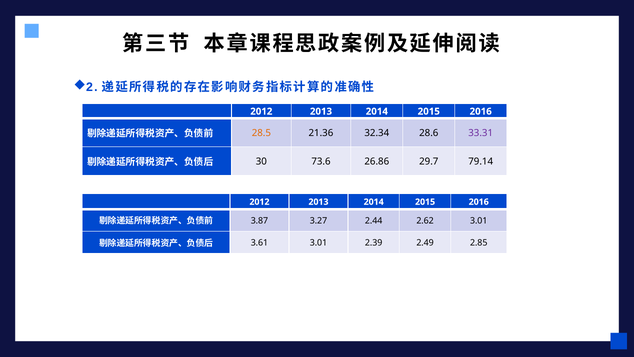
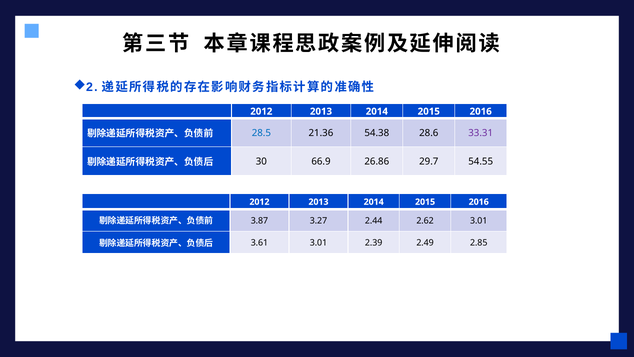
28.5 colour: orange -> blue
32.34: 32.34 -> 54.38
73.6: 73.6 -> 66.9
79.14: 79.14 -> 54.55
